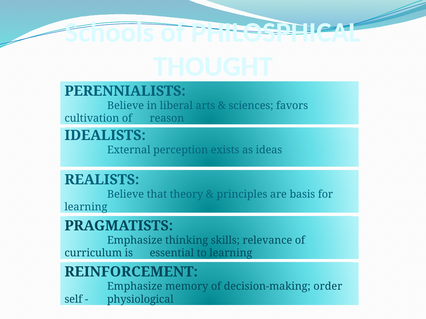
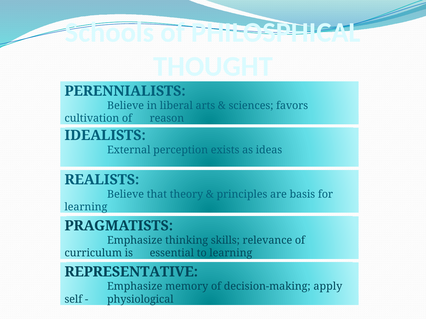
REINFORCEMENT: REINFORCEMENT -> REPRESENTATIVE
order: order -> apply
